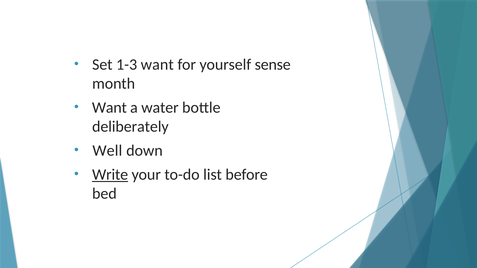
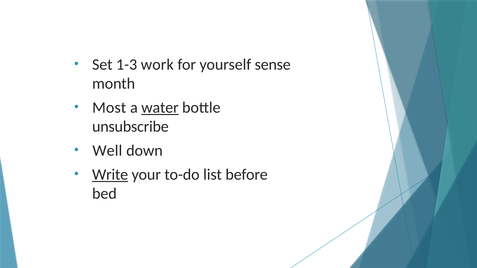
1-3 want: want -> work
Want at (109, 108): Want -> Most
water underline: none -> present
deliberately: deliberately -> unsubscribe
